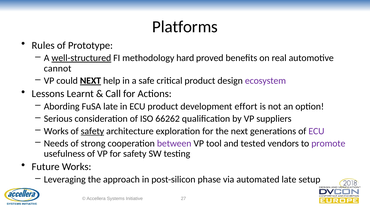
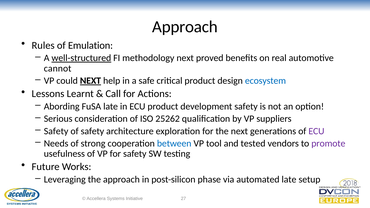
Platforms at (185, 27): Platforms -> Approach
Prototype: Prototype -> Emulation
methodology hard: hard -> next
ecosystem colour: purple -> blue
development effort: effort -> safety
66262: 66262 -> 25262
Works at (56, 131): Works -> Safety
safety at (92, 131) underline: present -> none
between colour: purple -> blue
